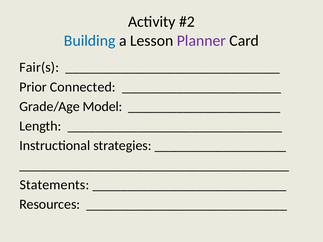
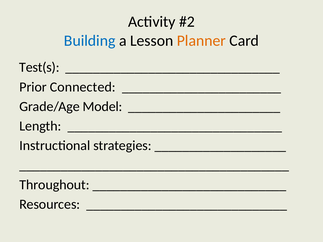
Planner colour: purple -> orange
Fair(s: Fair(s -> Test(s
Statements: Statements -> Throughout
